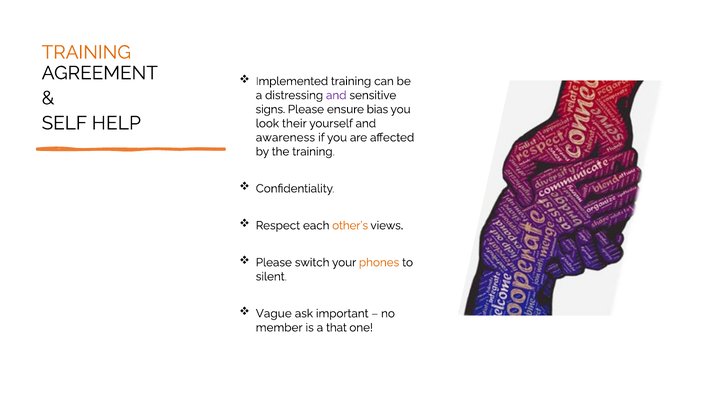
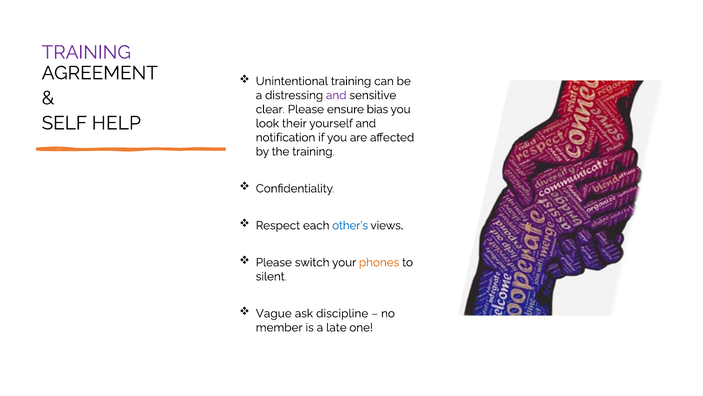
TRAINING at (86, 52) colour: orange -> purple
Implemented: Implemented -> Unintentional
signs: signs -> clear
awareness: awareness -> notification
other’s colour: orange -> blue
important: important -> discipline
that: that -> late
